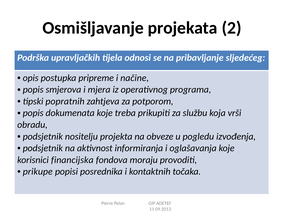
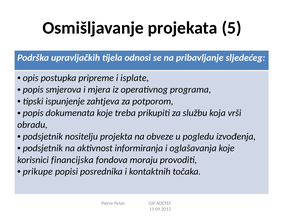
2: 2 -> 5
načine: načine -> isplate
popratnih: popratnih -> ispunjenje
